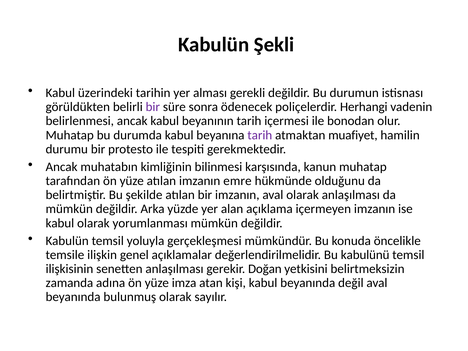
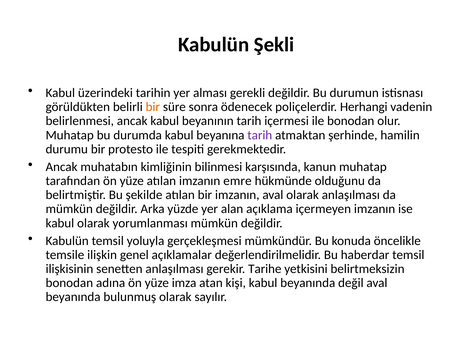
bir at (153, 107) colour: purple -> orange
muafiyet: muafiyet -> şerhinde
kabulünü: kabulünü -> haberdar
Doğan: Doğan -> Tarihe
zamanda at (69, 283): zamanda -> bonodan
